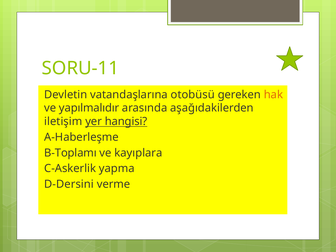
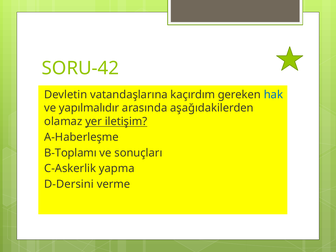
SORU-11: SORU-11 -> SORU-42
otobüsü: otobüsü -> kaçırdım
hak colour: orange -> blue
iletişim: iletişim -> olamaz
hangisi: hangisi -> iletişim
kayıplara: kayıplara -> sonuçları
